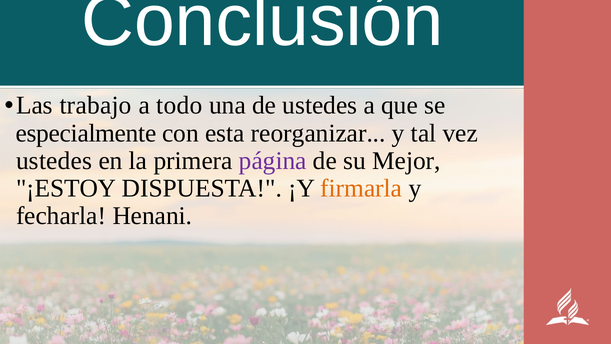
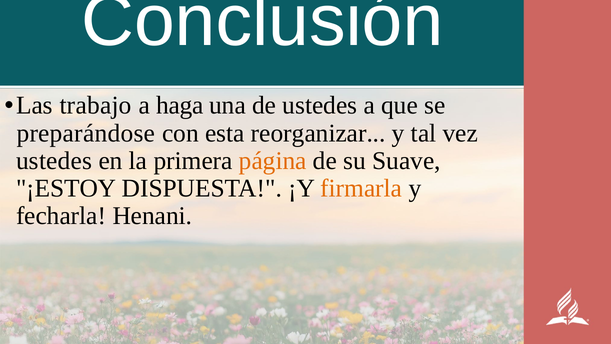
todo: todo -> haga
especialmente: especialmente -> preparándose
página colour: purple -> orange
Mejor: Mejor -> Suave
